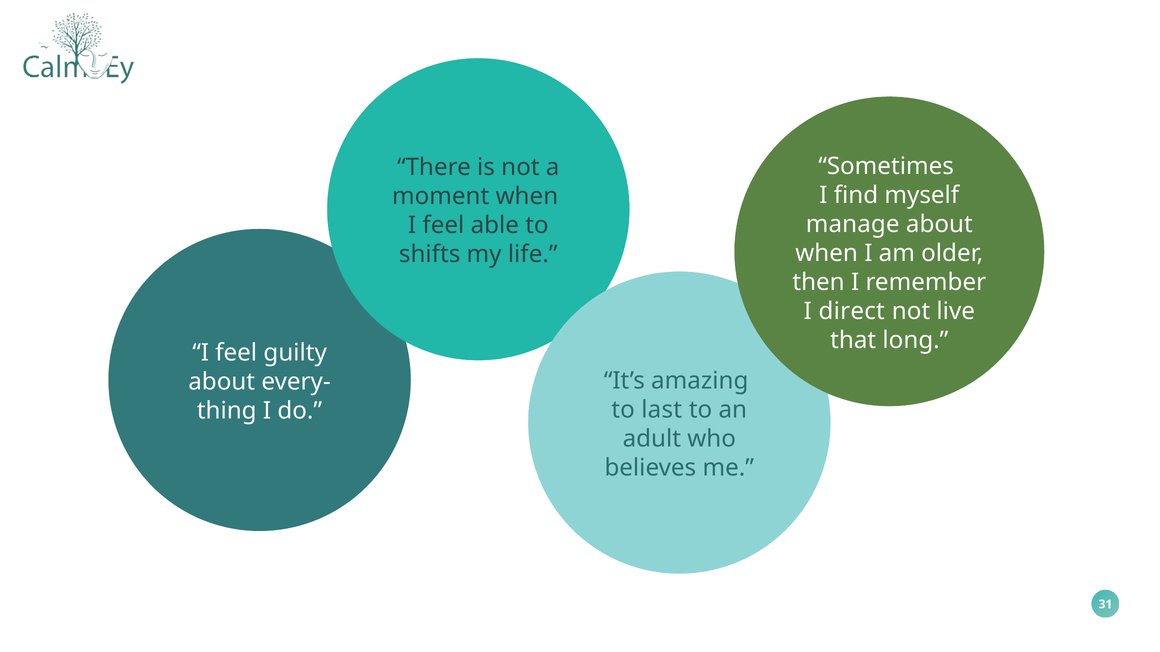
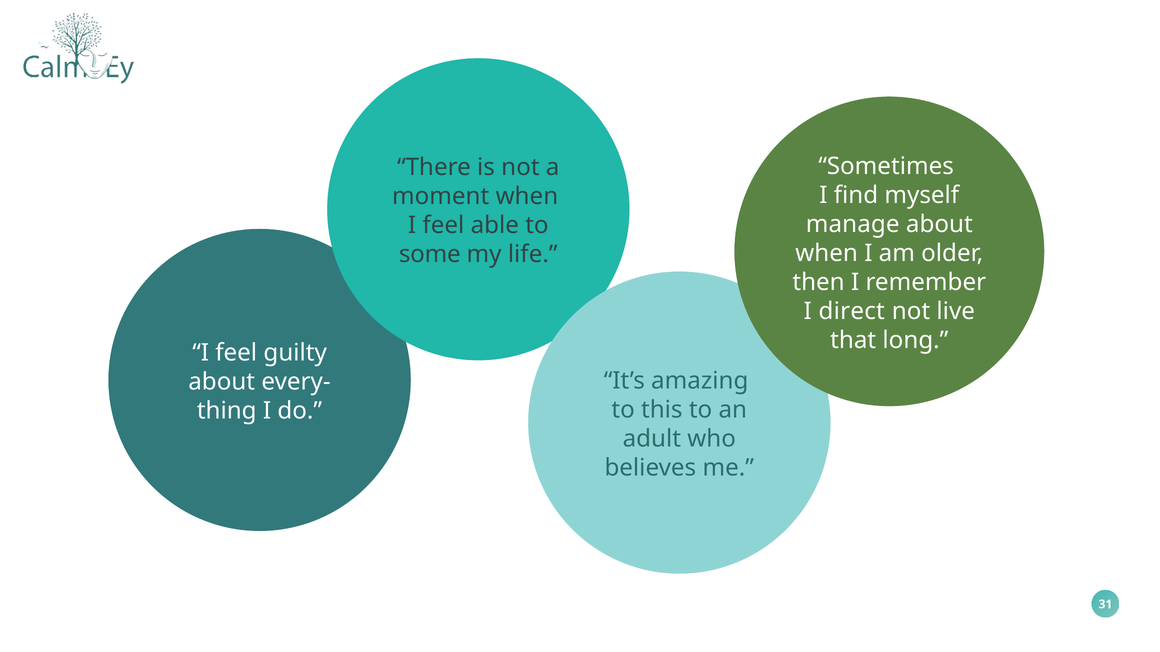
shifts: shifts -> some
last: last -> this
